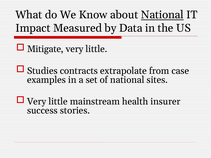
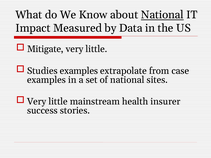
Studies contracts: contracts -> examples
